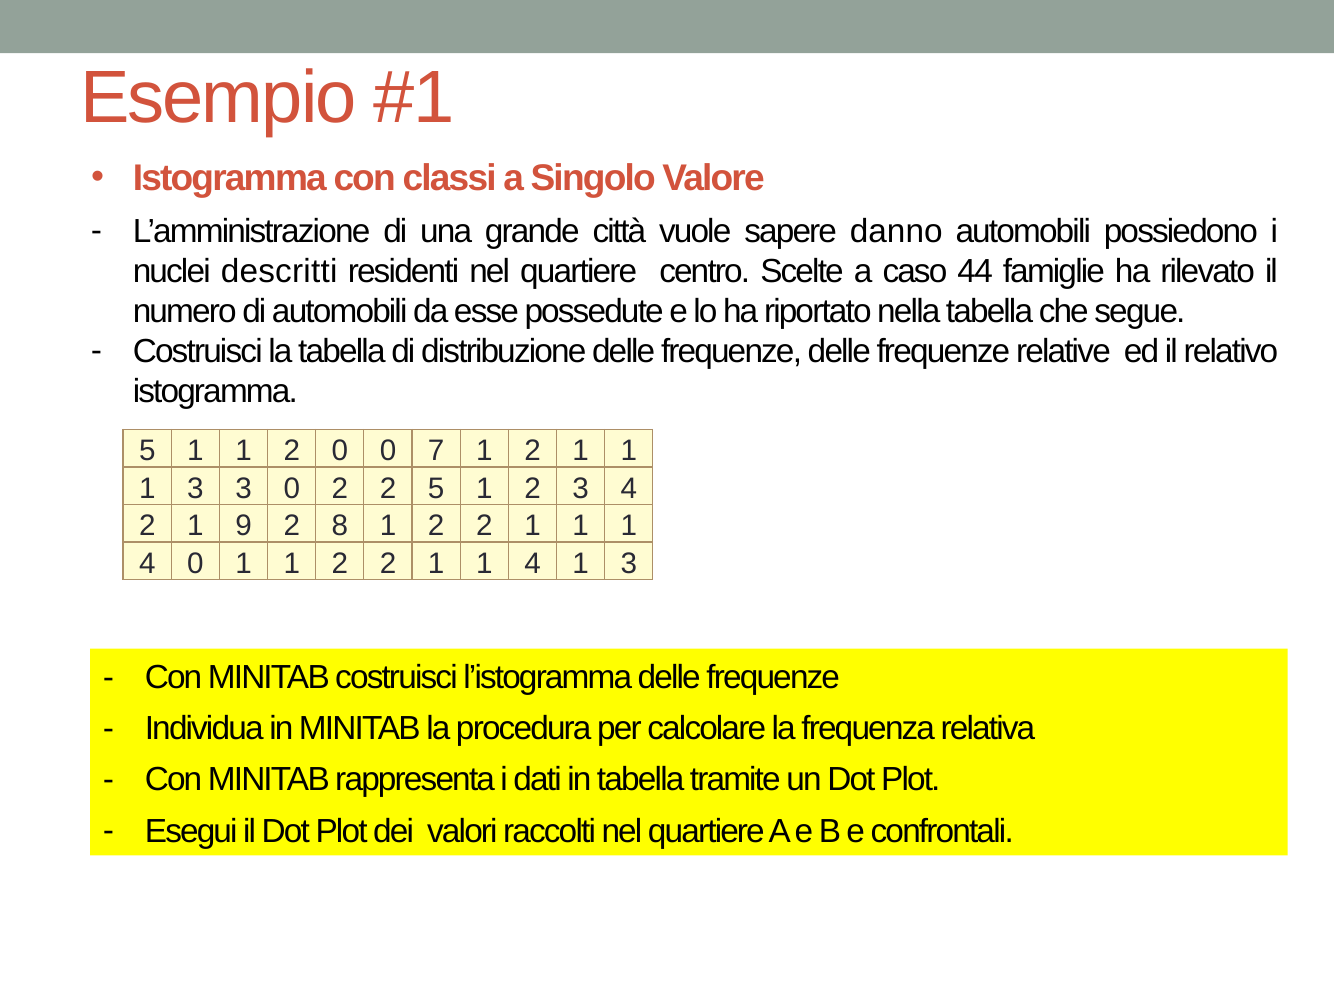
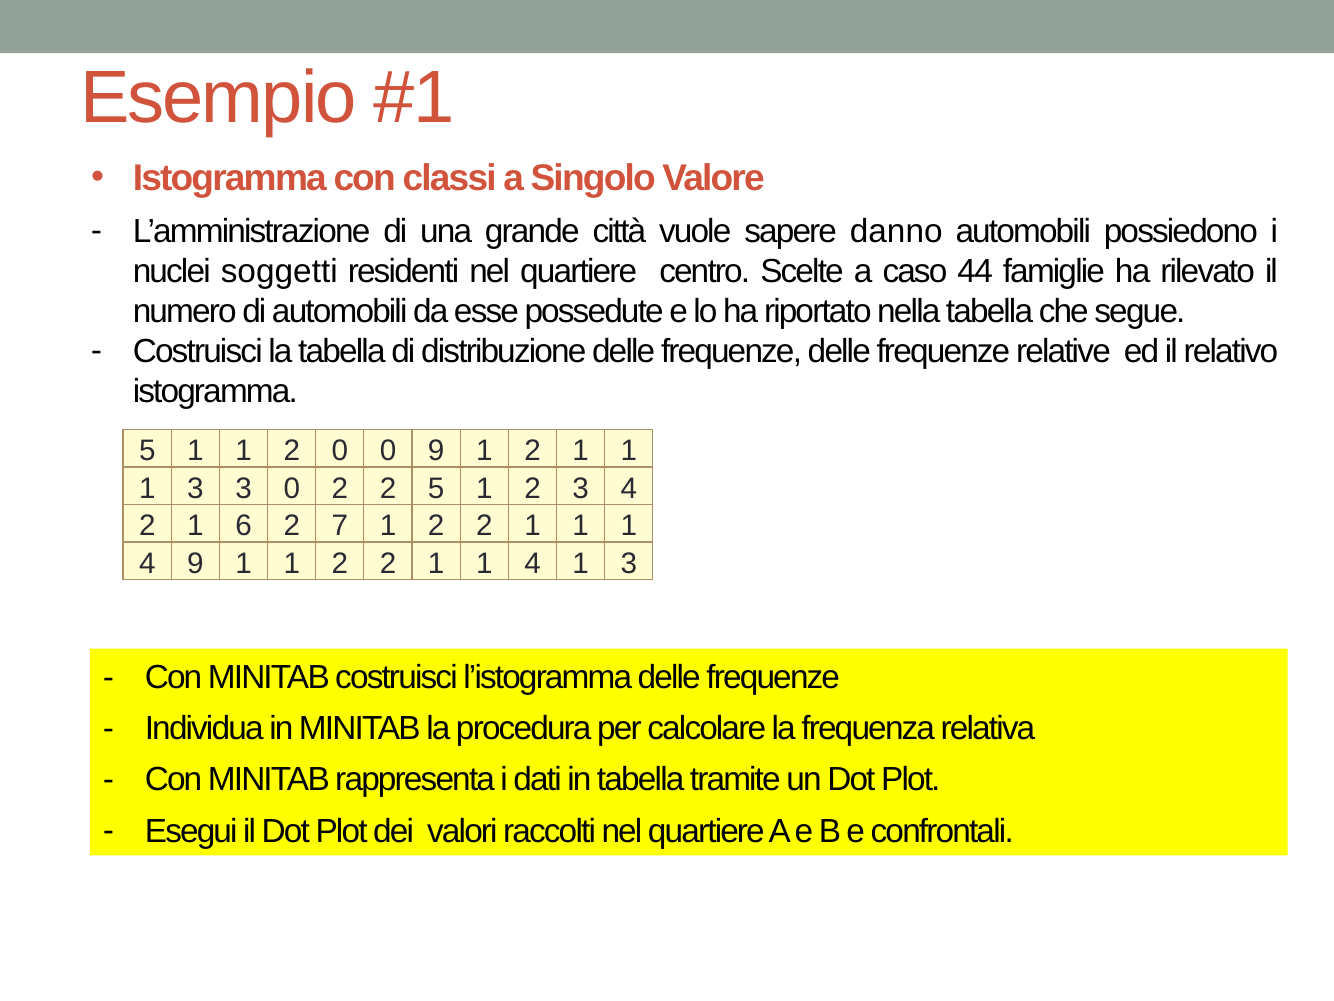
descritti: descritti -> soggetti
0 7: 7 -> 9
9: 9 -> 6
8: 8 -> 7
4 0: 0 -> 9
